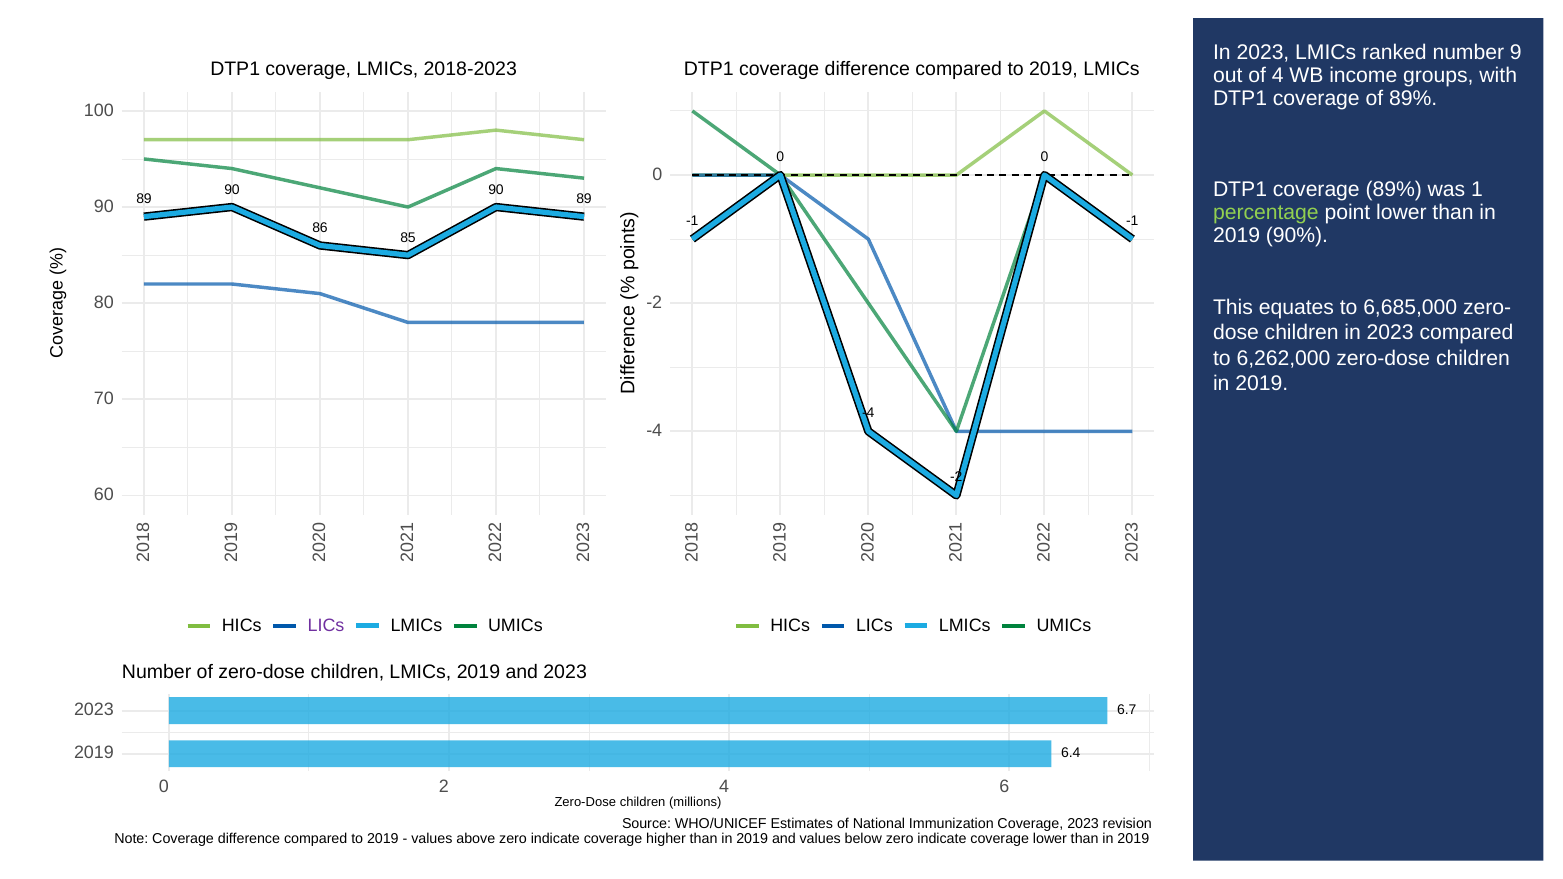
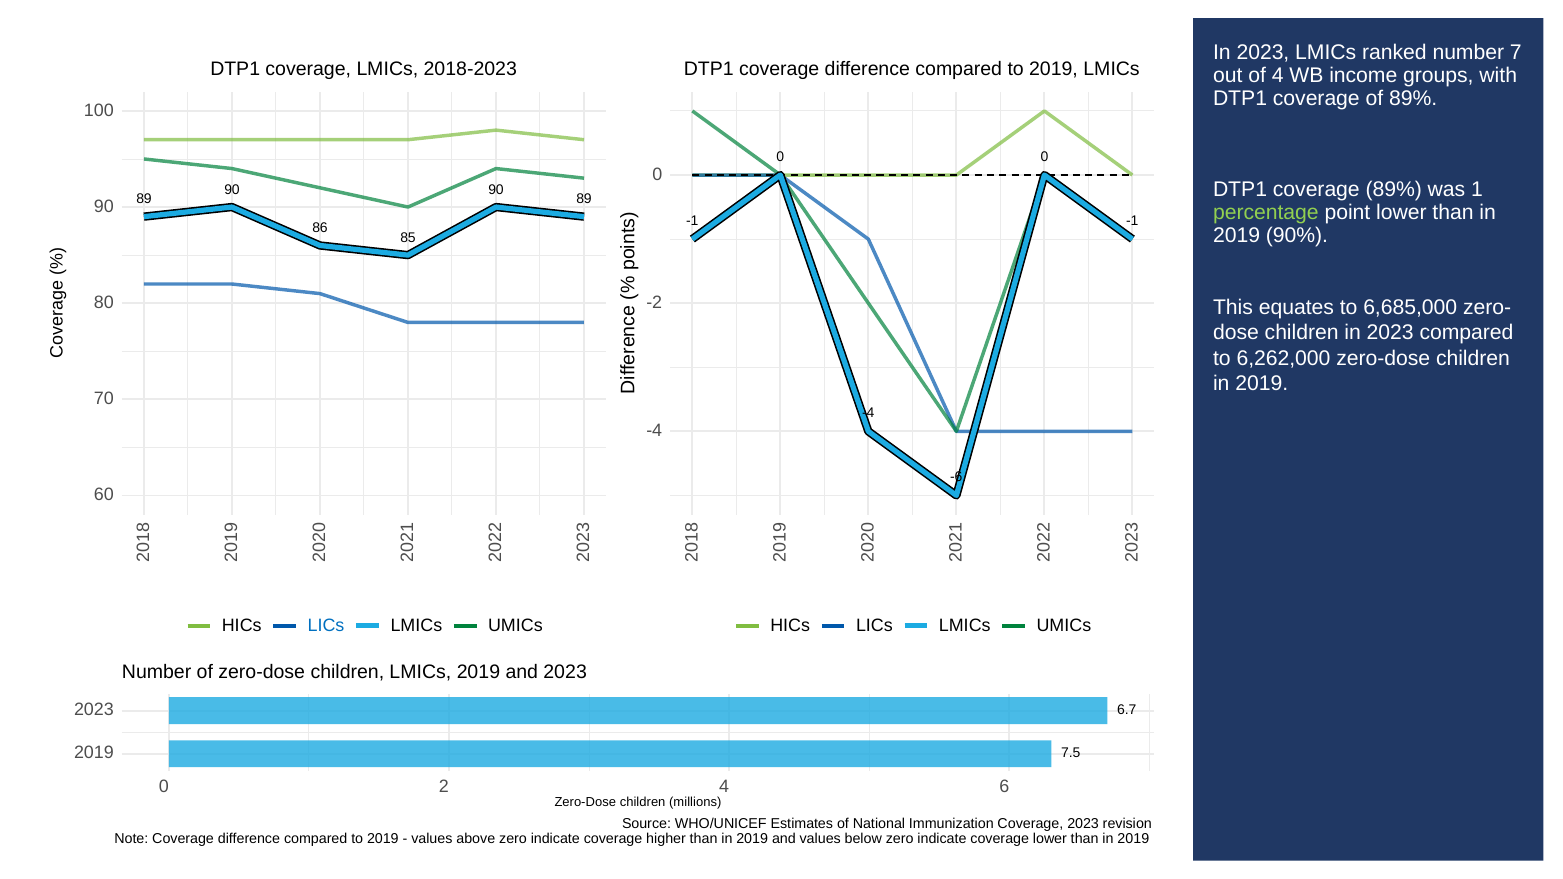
number 9: 9 -> 7
-2 at (956, 477): -2 -> -6
LICs at (326, 625) colour: purple -> blue
6.4: 6.4 -> 7.5
